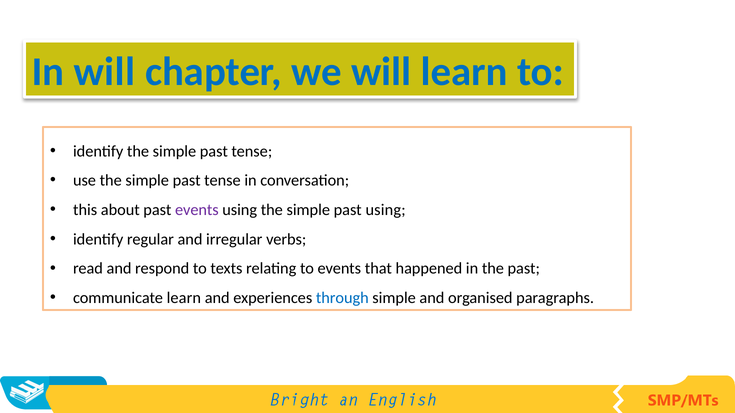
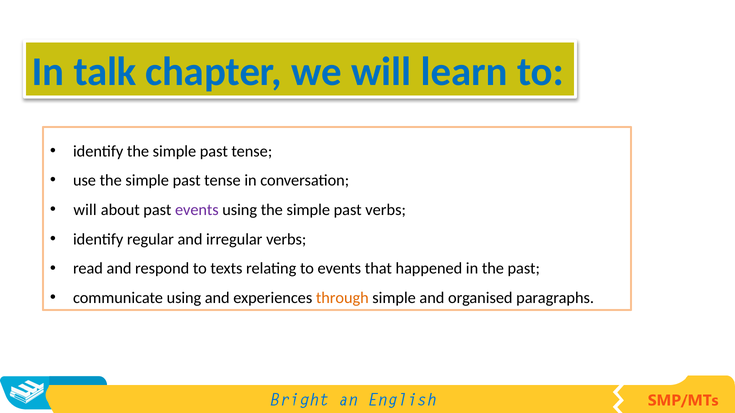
In will: will -> talk
this at (85, 210): this -> will
past using: using -> verbs
communicate learn: learn -> using
through colour: blue -> orange
